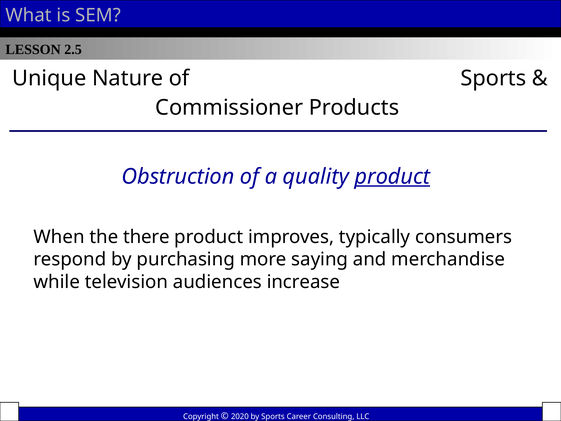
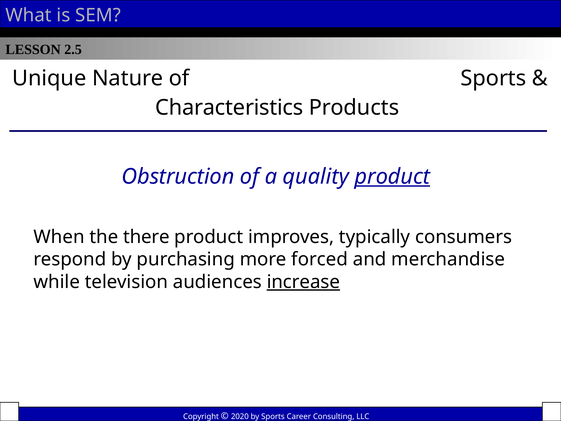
Commissioner: Commissioner -> Characteristics
saying: saying -> forced
increase underline: none -> present
